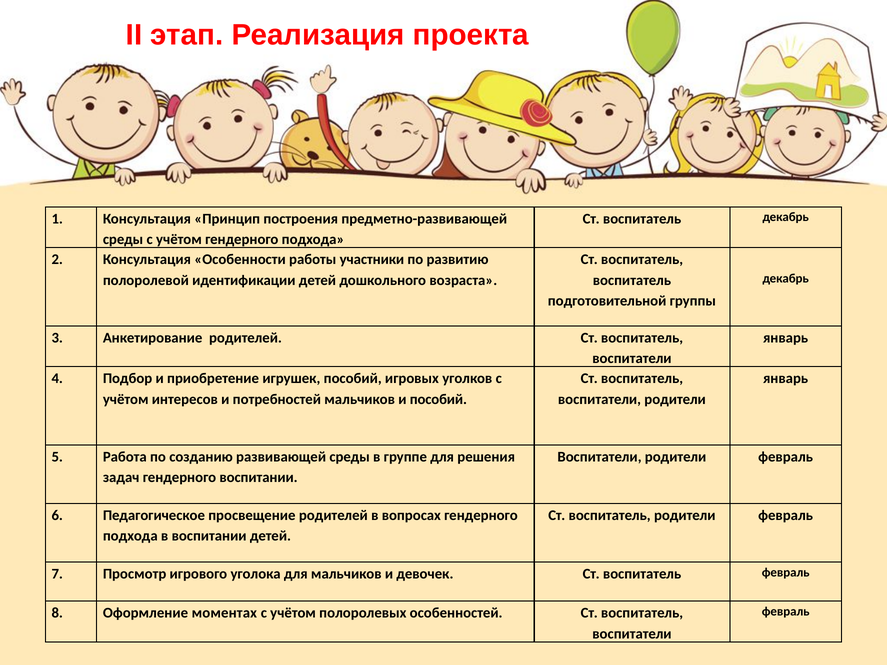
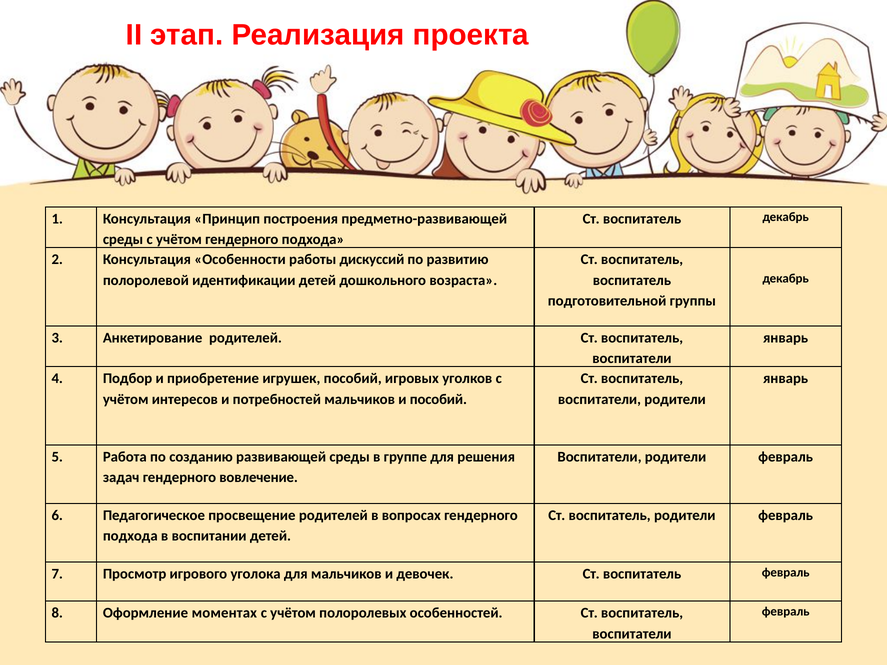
участники: участники -> дискуссий
гендерного воспитании: воспитании -> вовлечение
